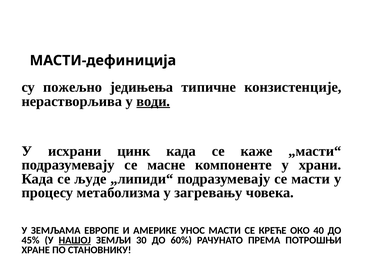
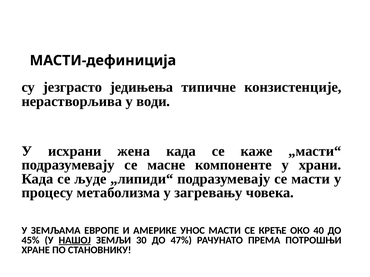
пожељно: пожељно -> језграсто
води underline: present -> none
цинк: цинк -> жена
60%: 60% -> 47%
